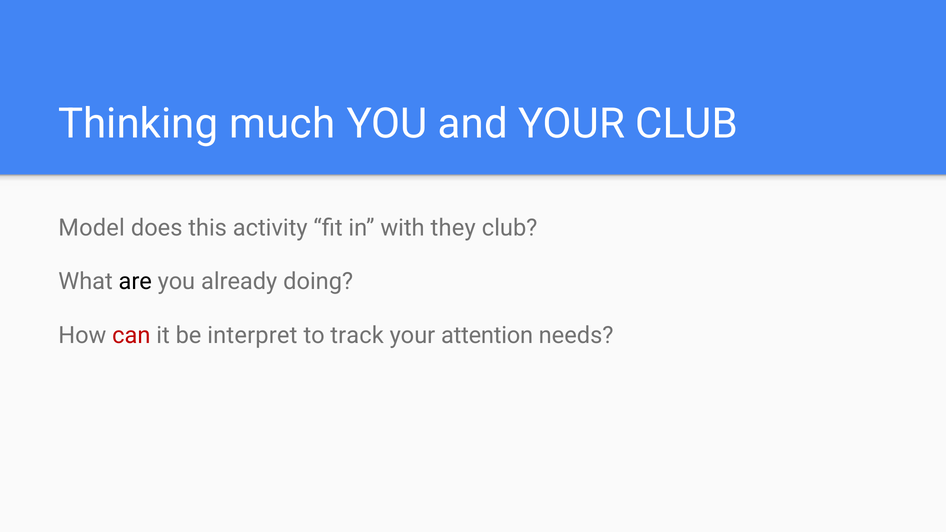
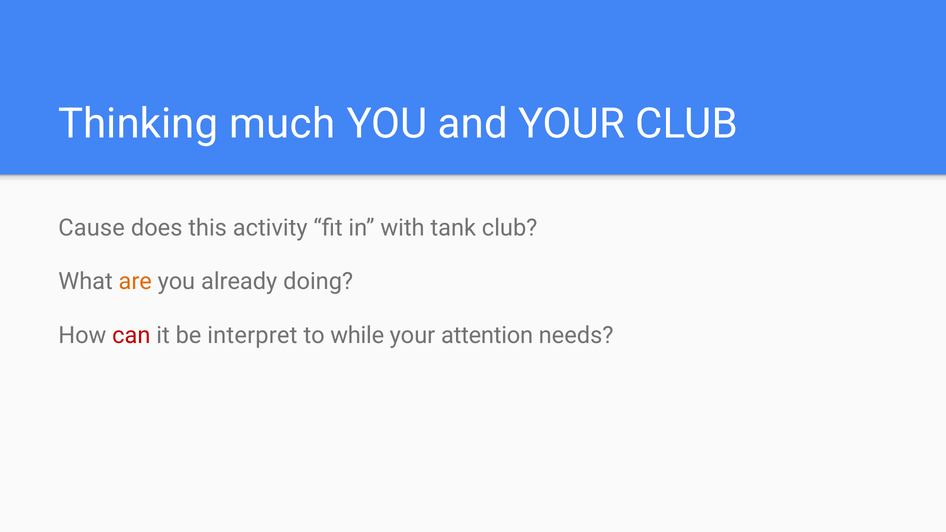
Model: Model -> Cause
they: they -> tank
are colour: black -> orange
track: track -> while
